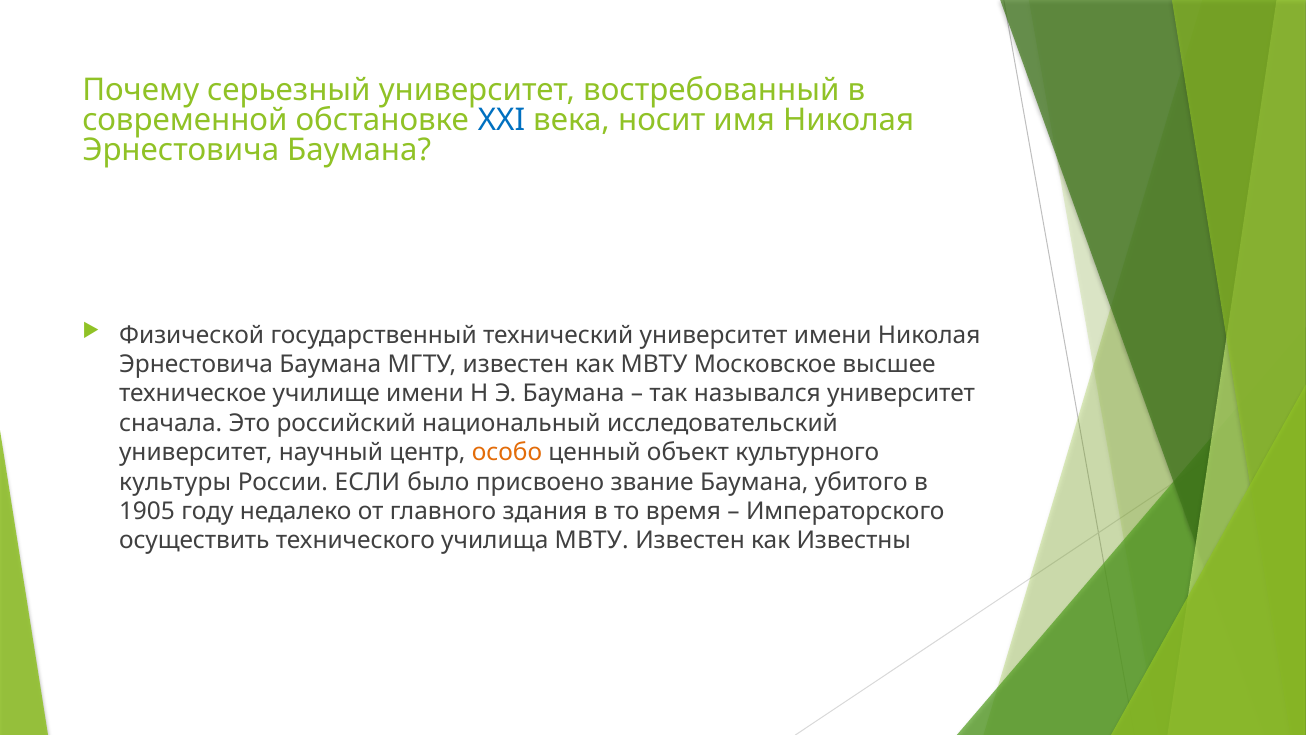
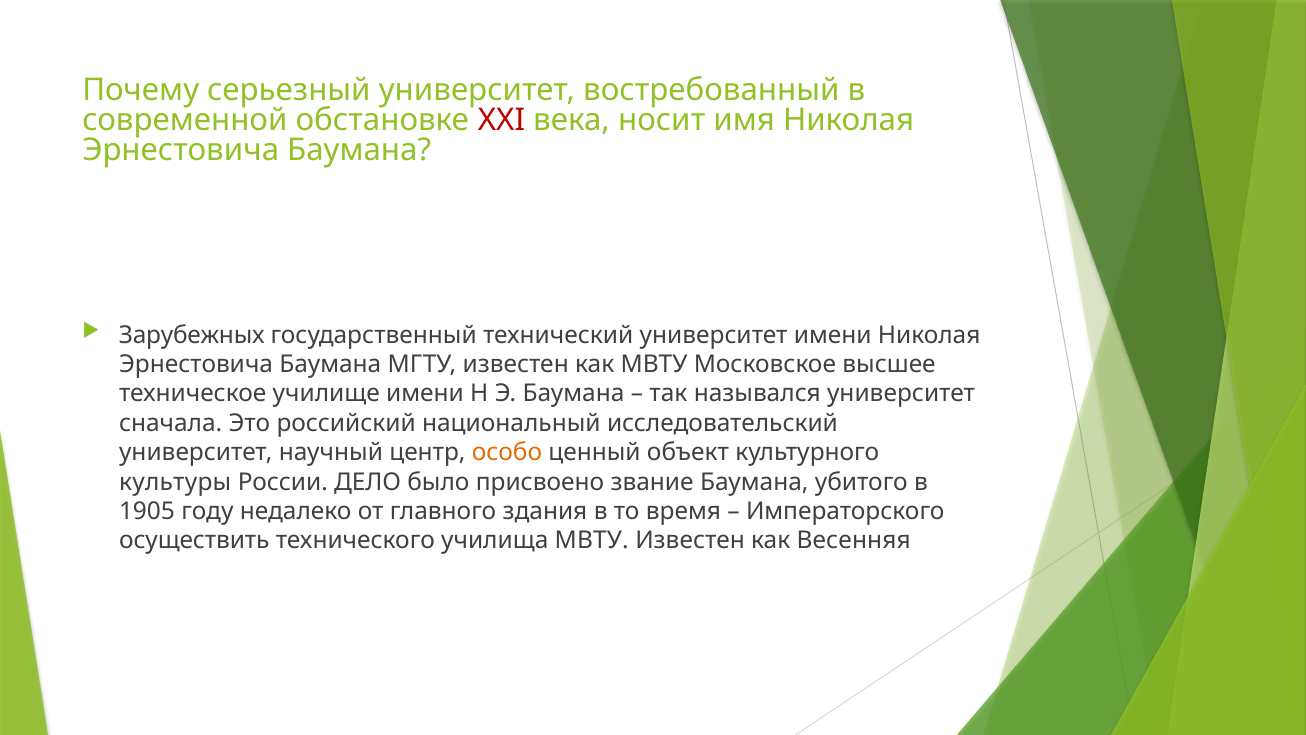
XXI colour: blue -> red
Физической: Физической -> Зарубежных
ЕСЛИ: ЕСЛИ -> ДЕЛО
Известны: Известны -> Весенняя
